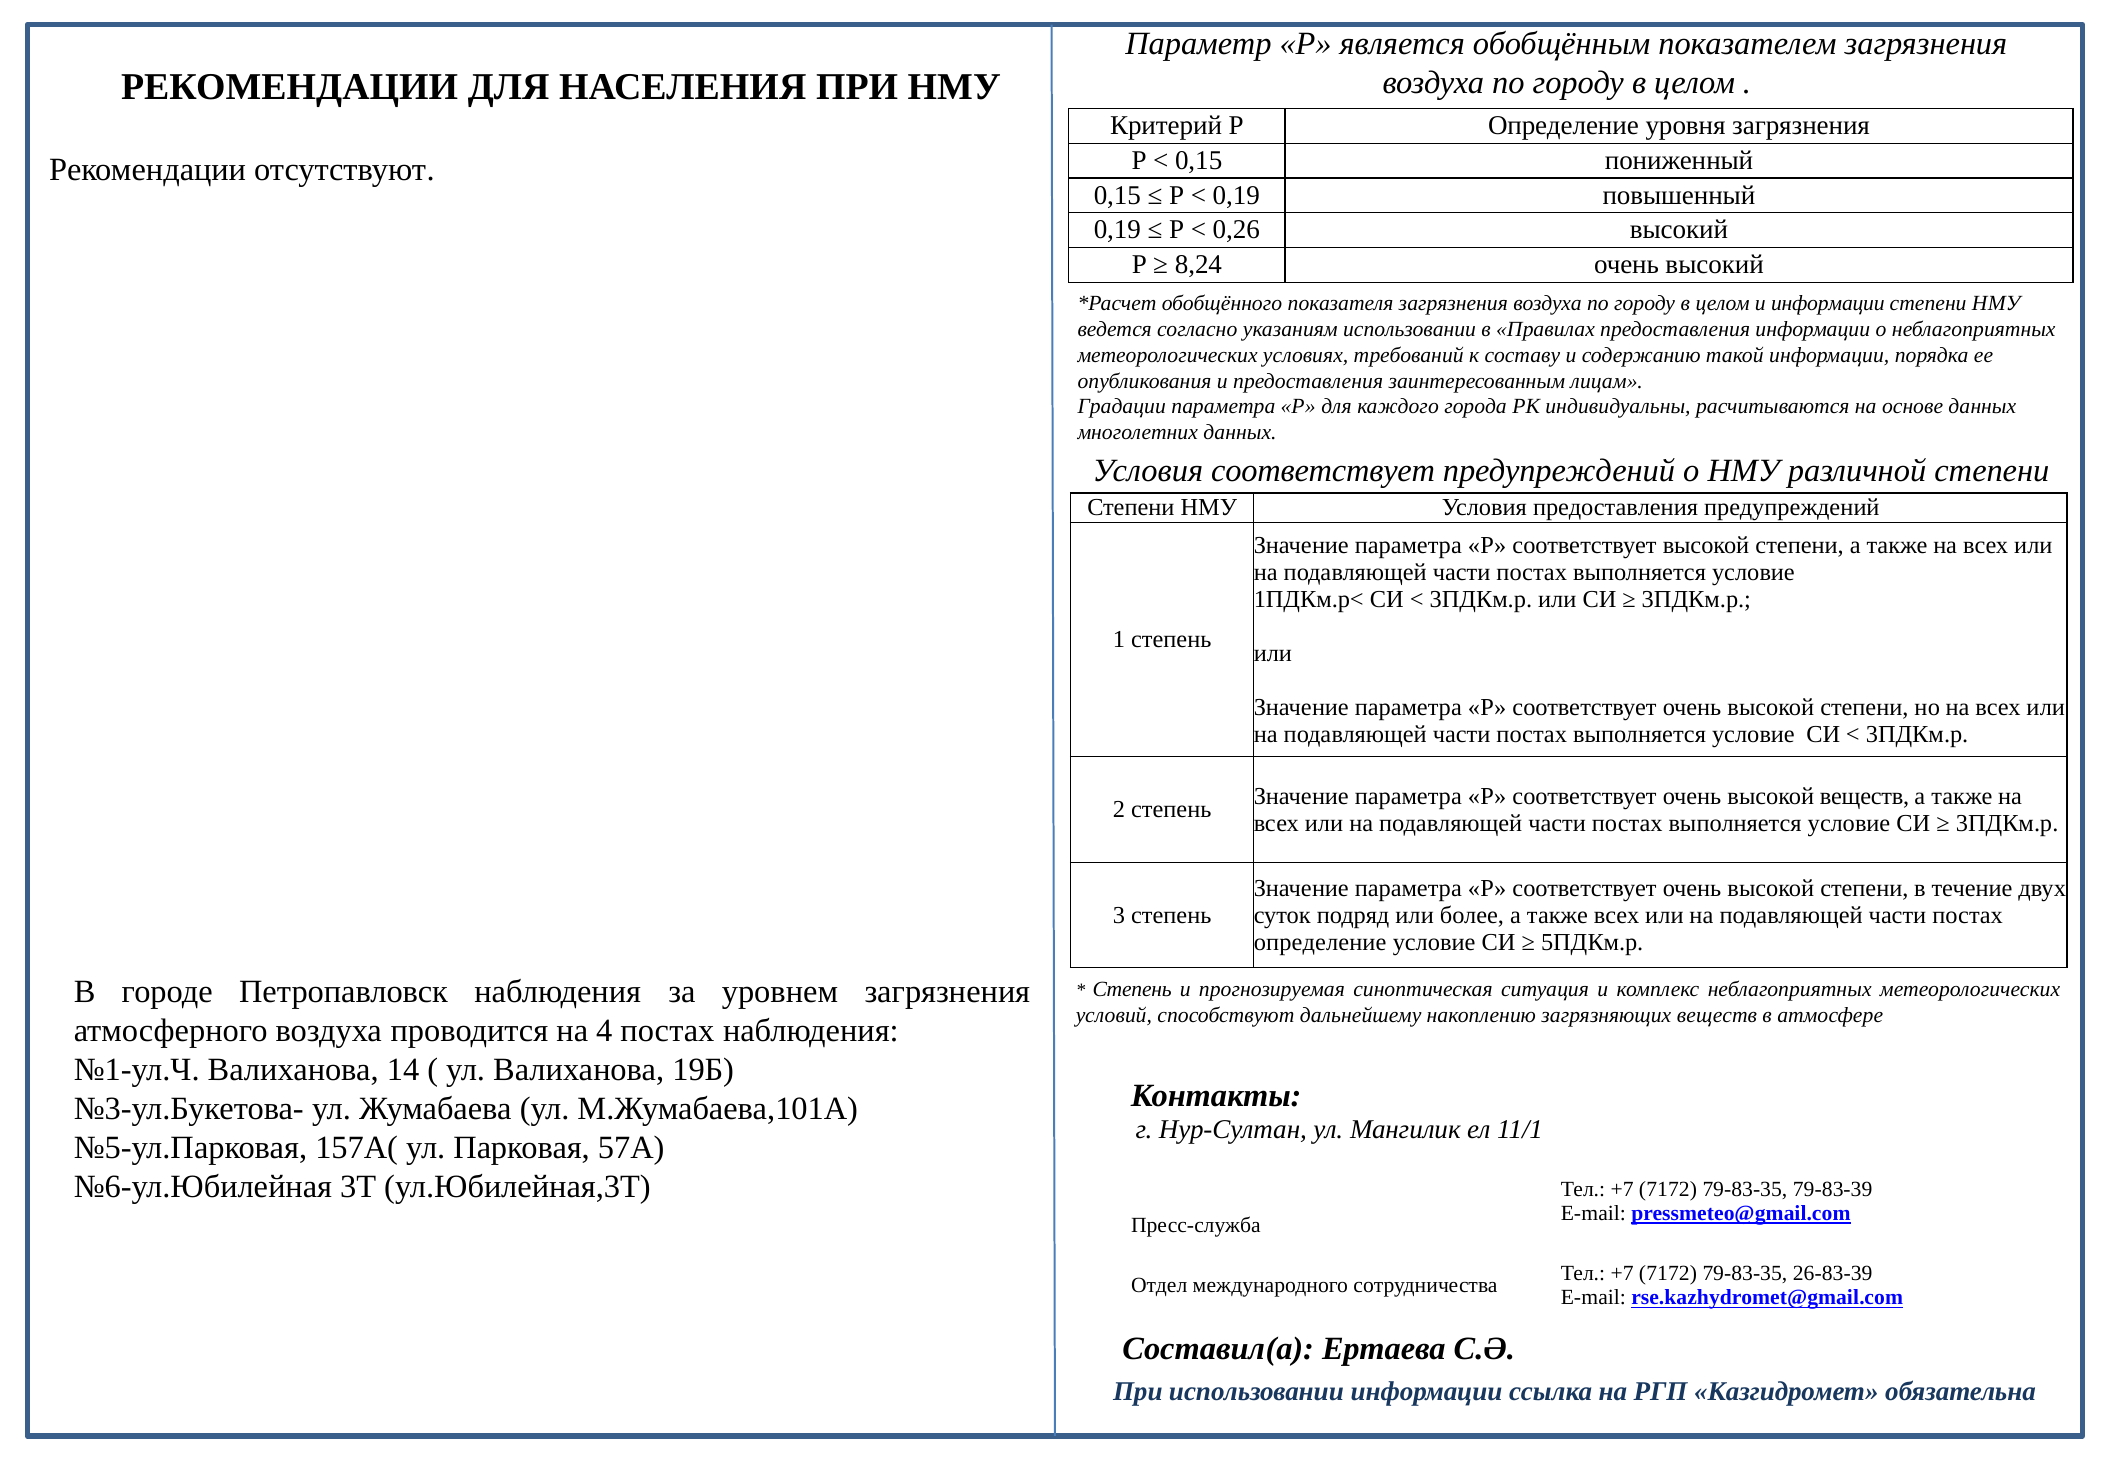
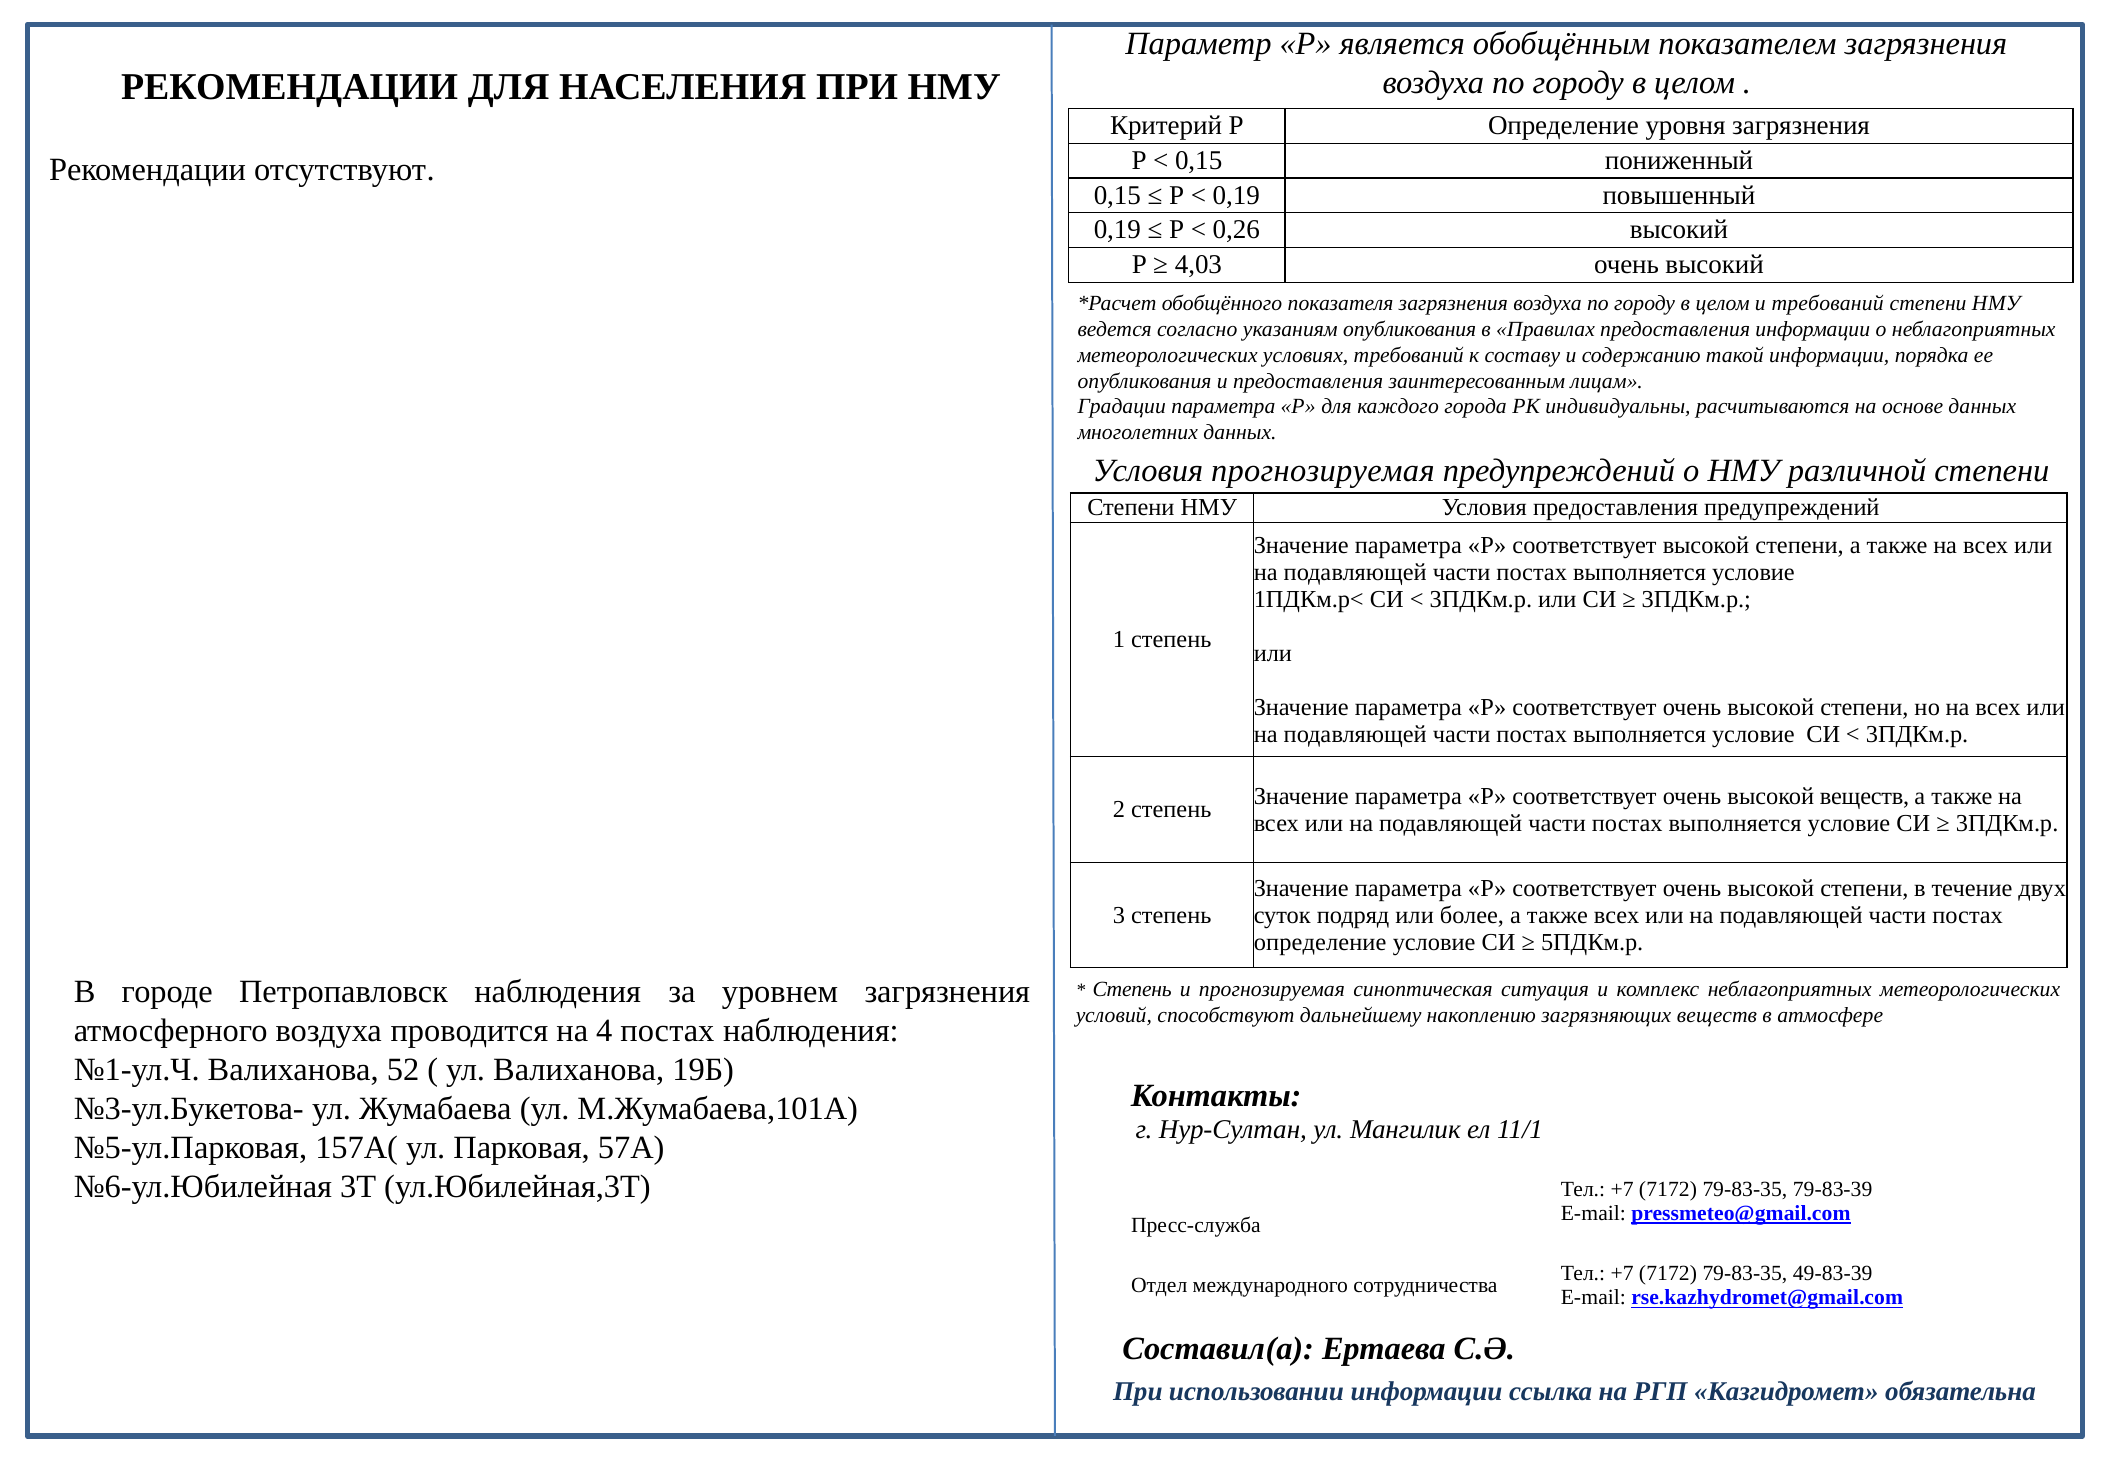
8,24: 8,24 -> 4,03
и информации: информации -> требований
указаниям использовании: использовании -> опубликования
Условия соответствует: соответствует -> прогнозируемая
14: 14 -> 52
26-83-39: 26-83-39 -> 49-83-39
